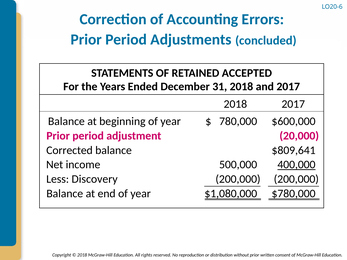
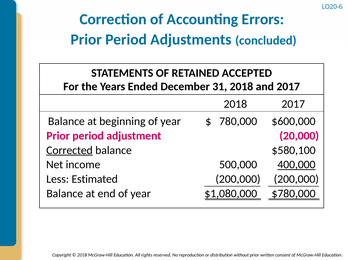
Corrected underline: none -> present
$809,641: $809,641 -> $580,100
Discovery: Discovery -> Estimated
